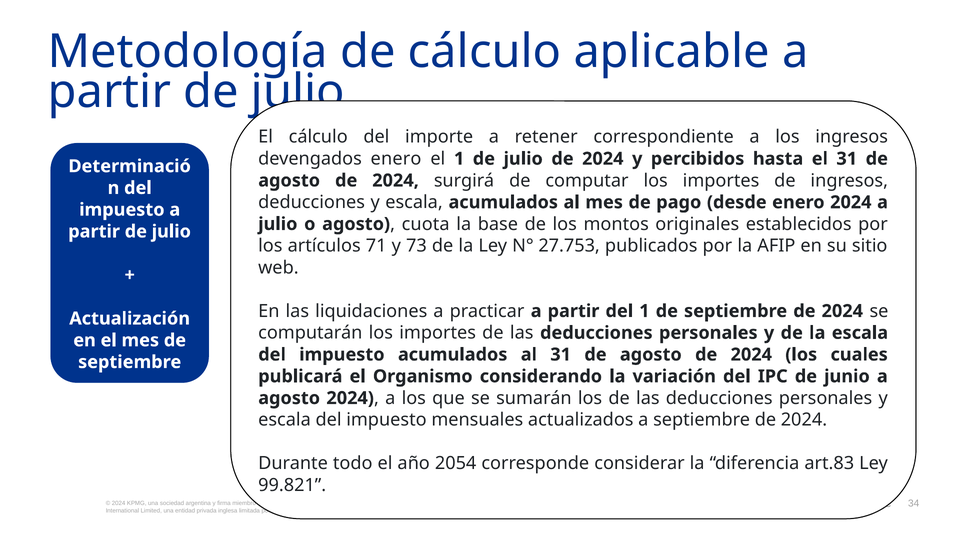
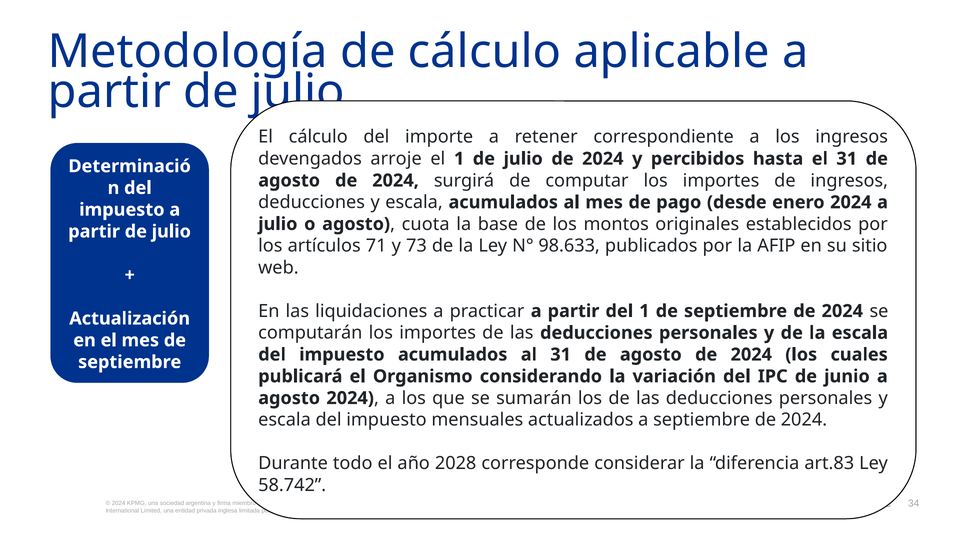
devengados enero: enero -> arroje
27.753: 27.753 -> 98.633
2054: 2054 -> 2028
99.821: 99.821 -> 58.742
